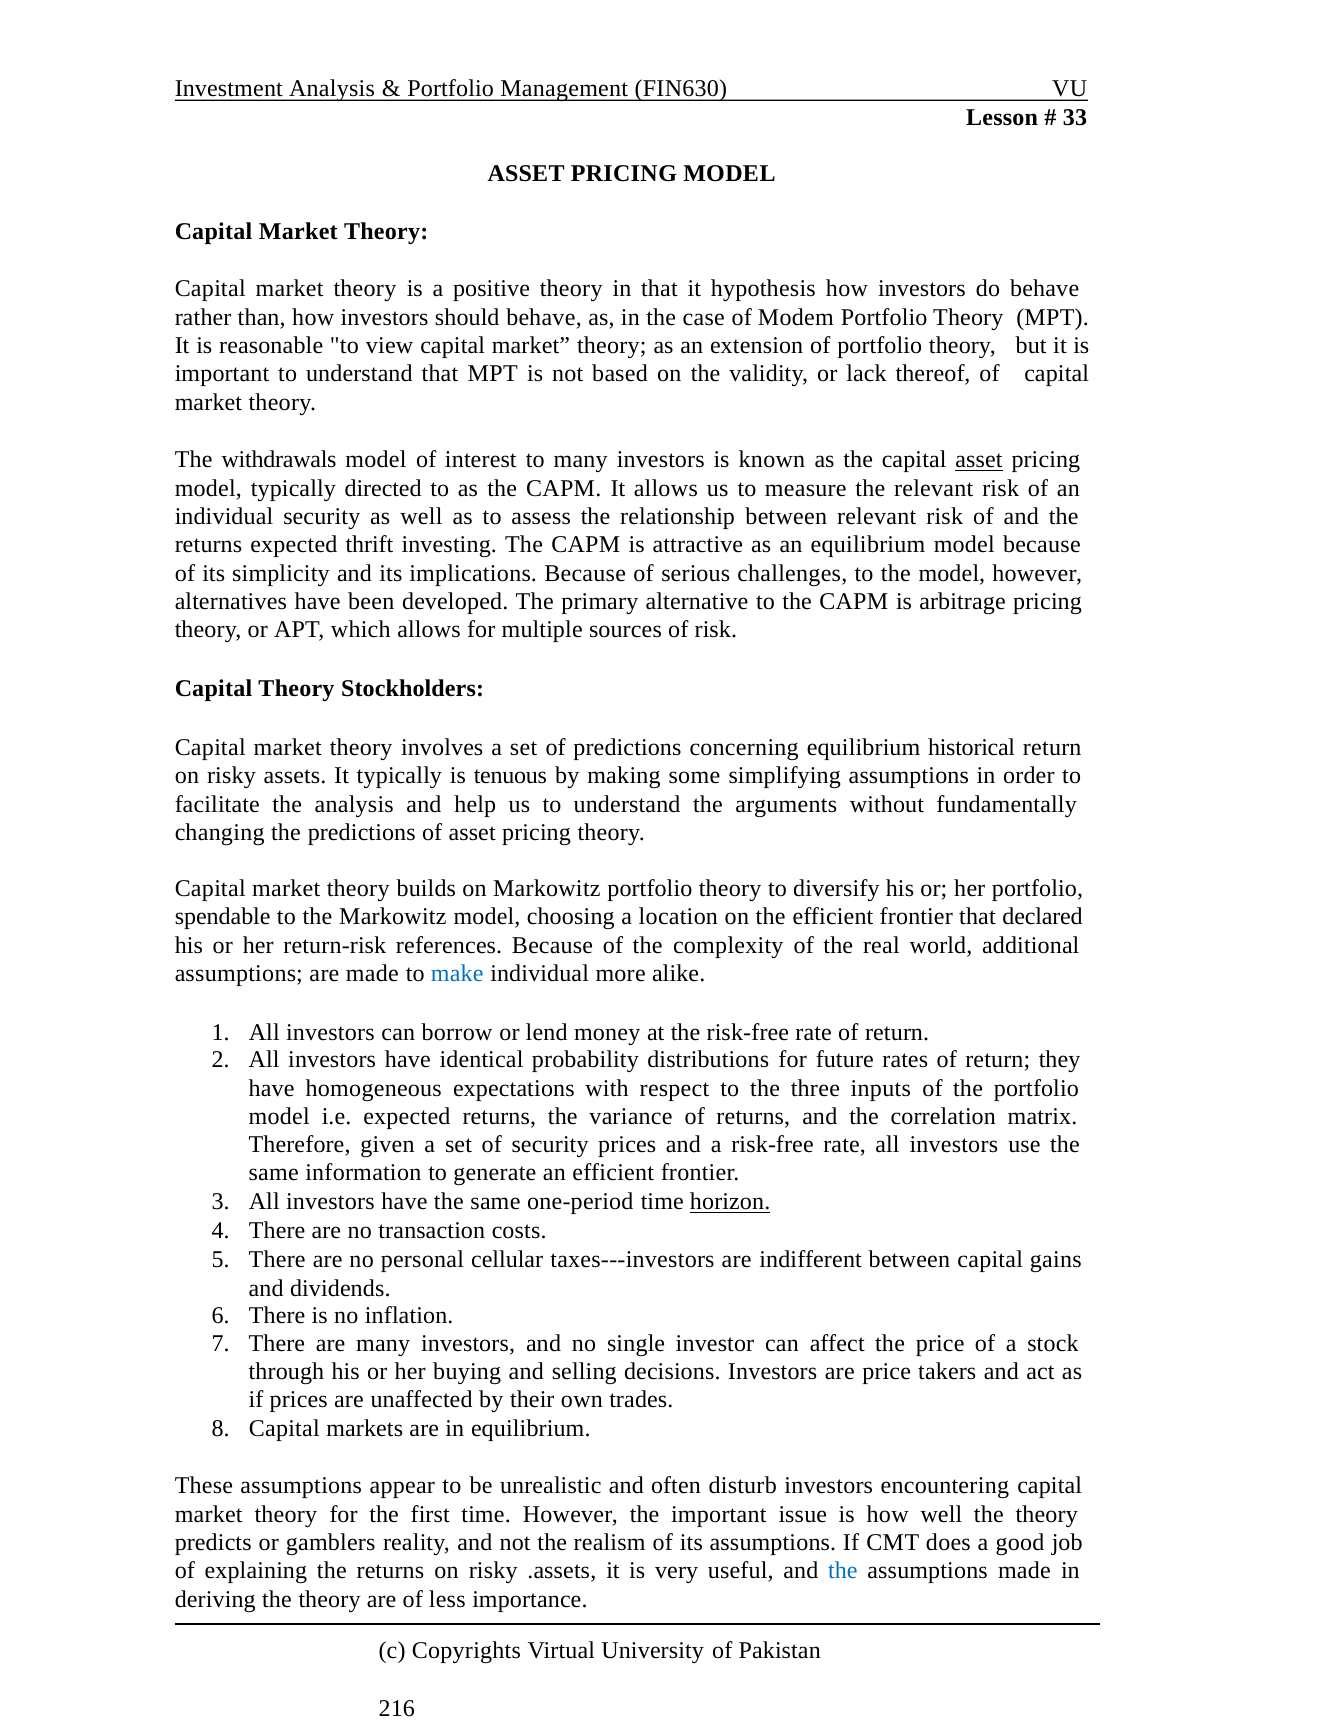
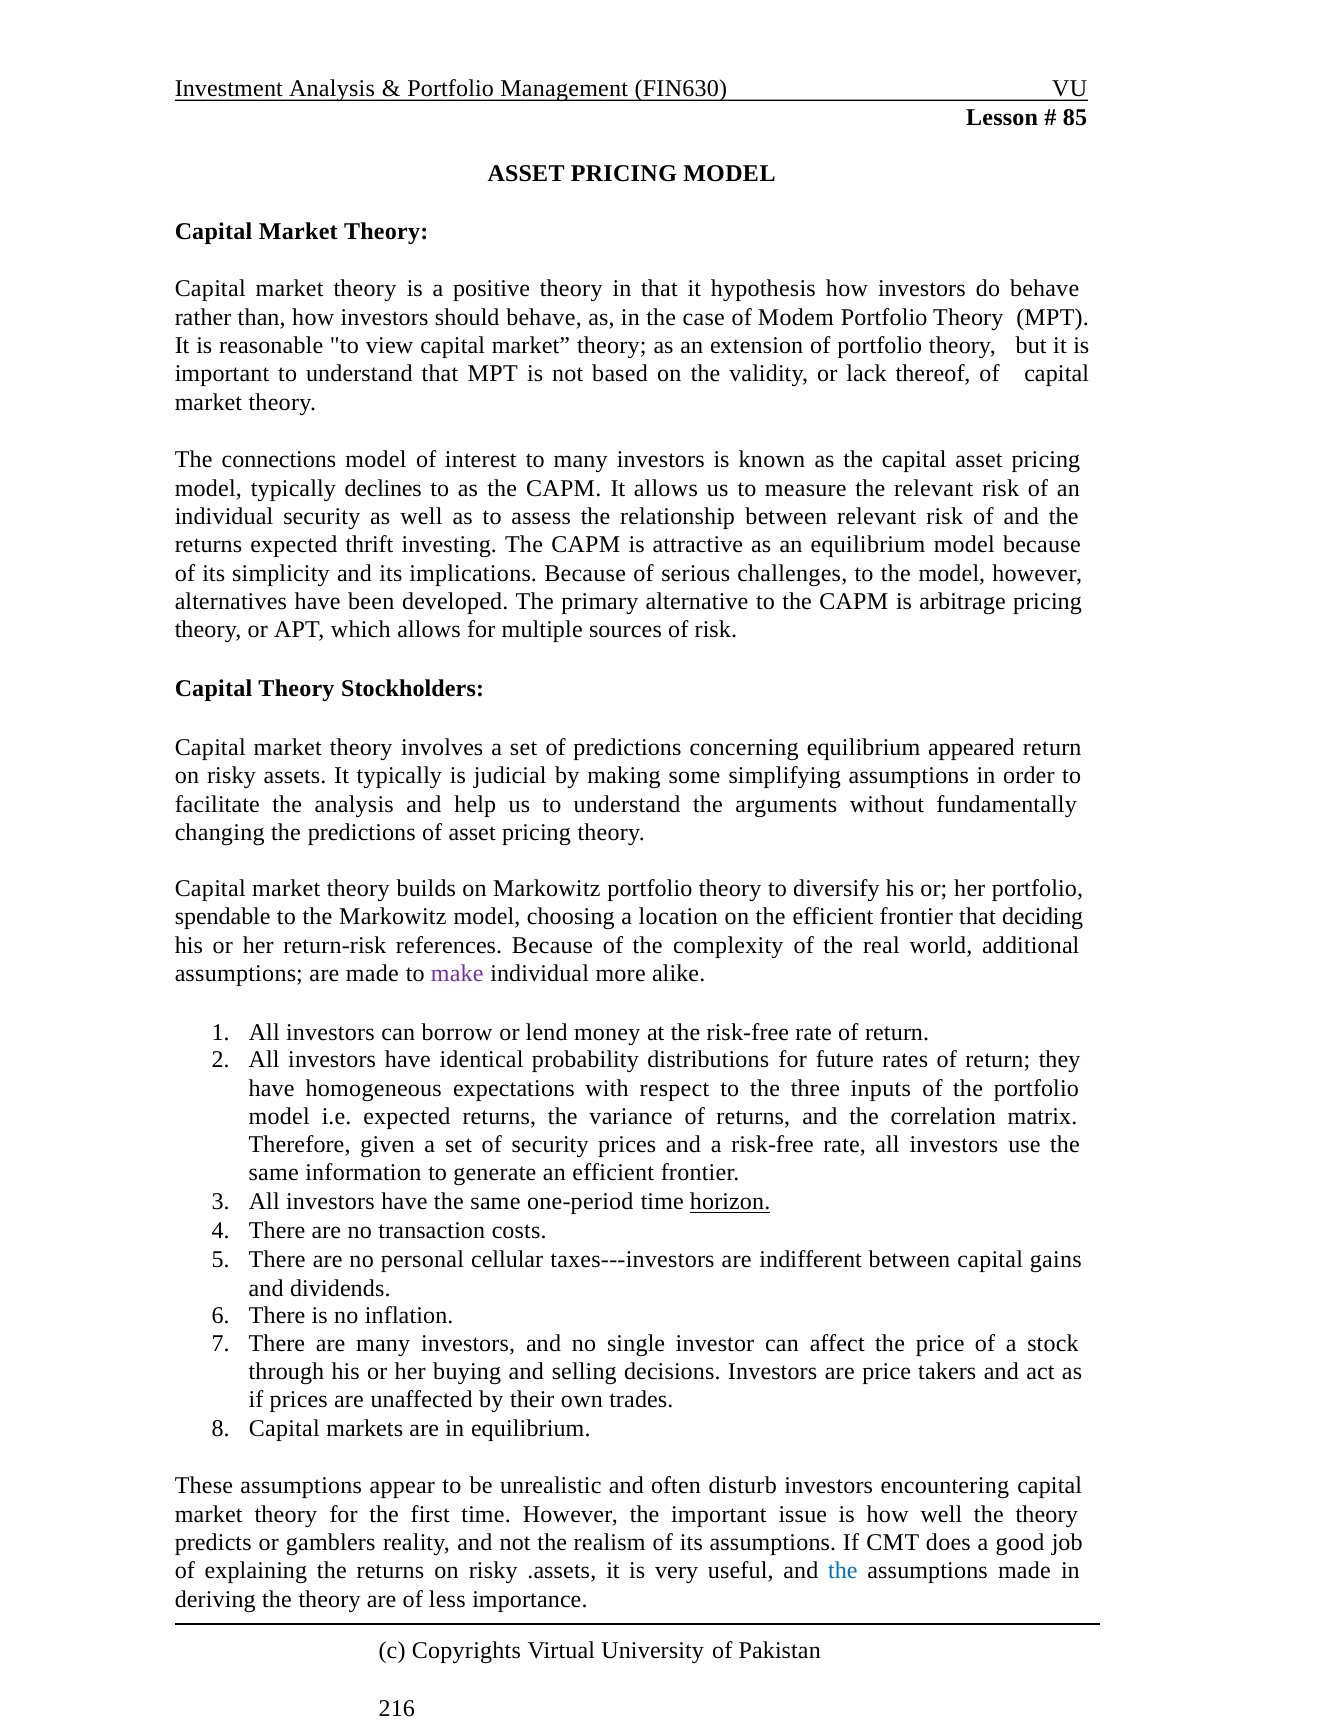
33: 33 -> 85
withdrawals: withdrawals -> connections
asset at (979, 460) underline: present -> none
directed: directed -> declines
historical: historical -> appeared
tenuous: tenuous -> judicial
declared: declared -> deciding
make colour: blue -> purple
